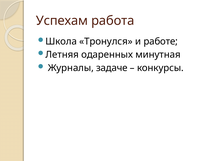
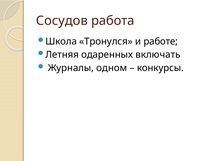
Успехам: Успехам -> Сосудов
минутная: минутная -> включать
задаче: задаче -> одном
